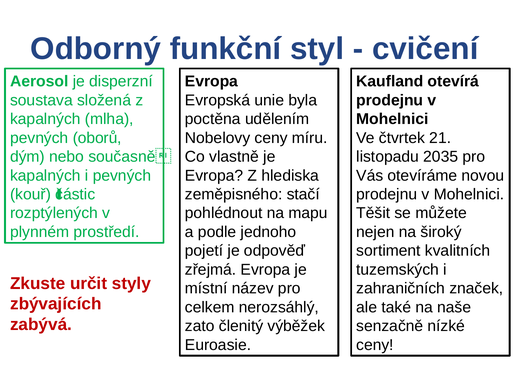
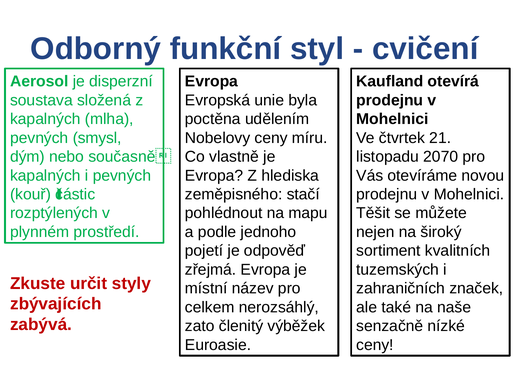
oborů: oborů -> smysl
2035: 2035 -> 2070
